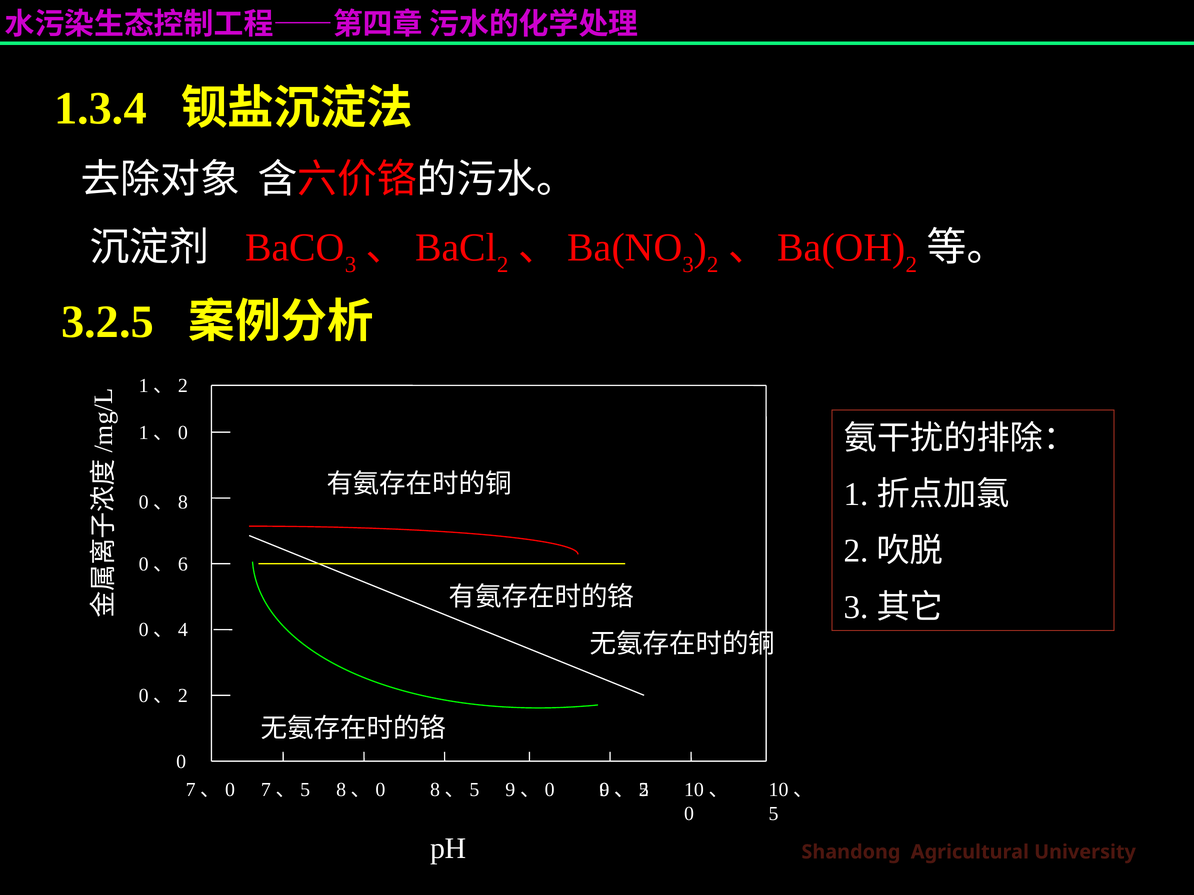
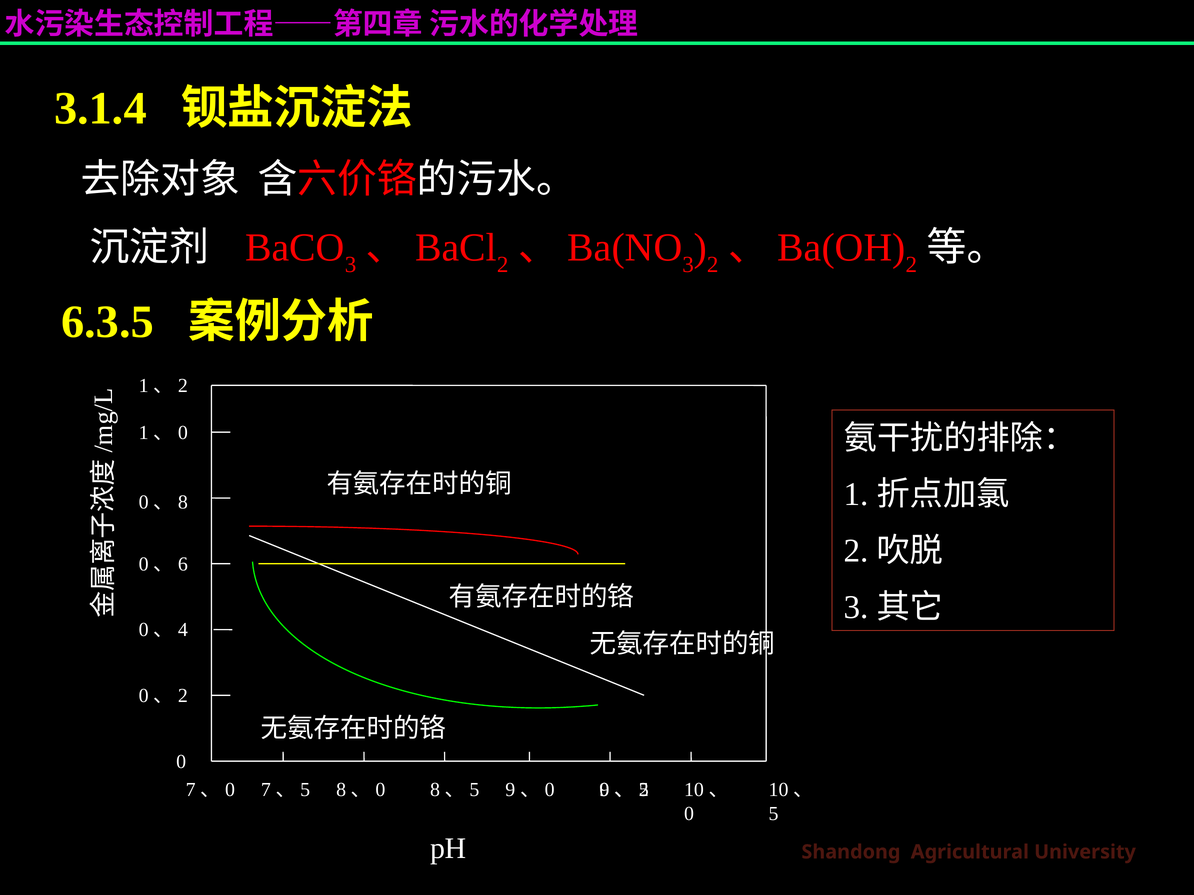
1.3.4: 1.3.4 -> 3.1.4
3.2.5: 3.2.5 -> 6.3.5
